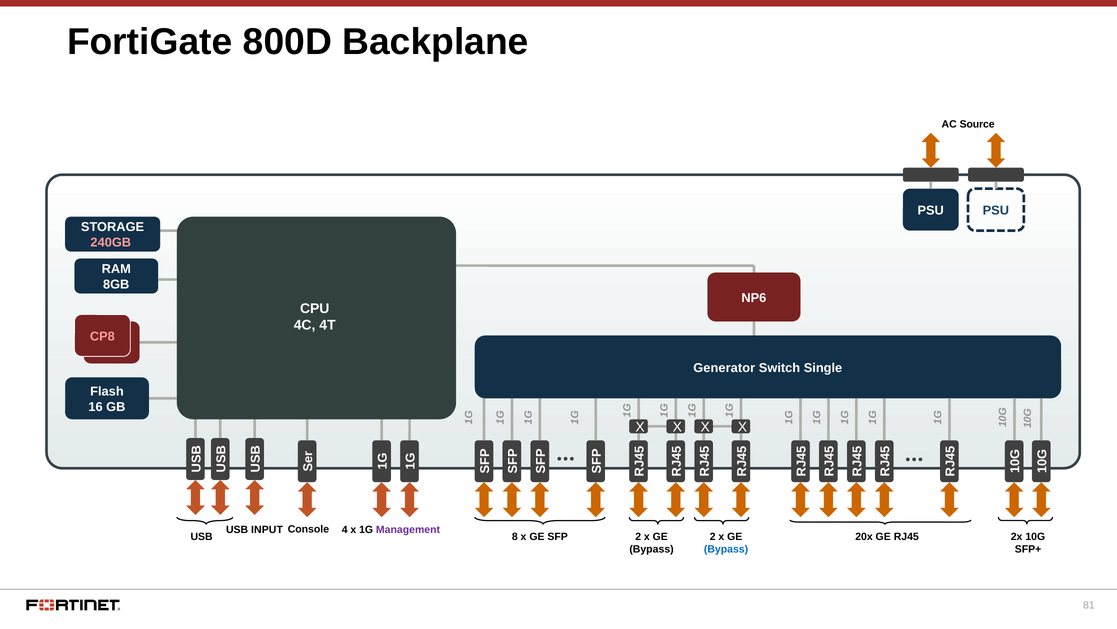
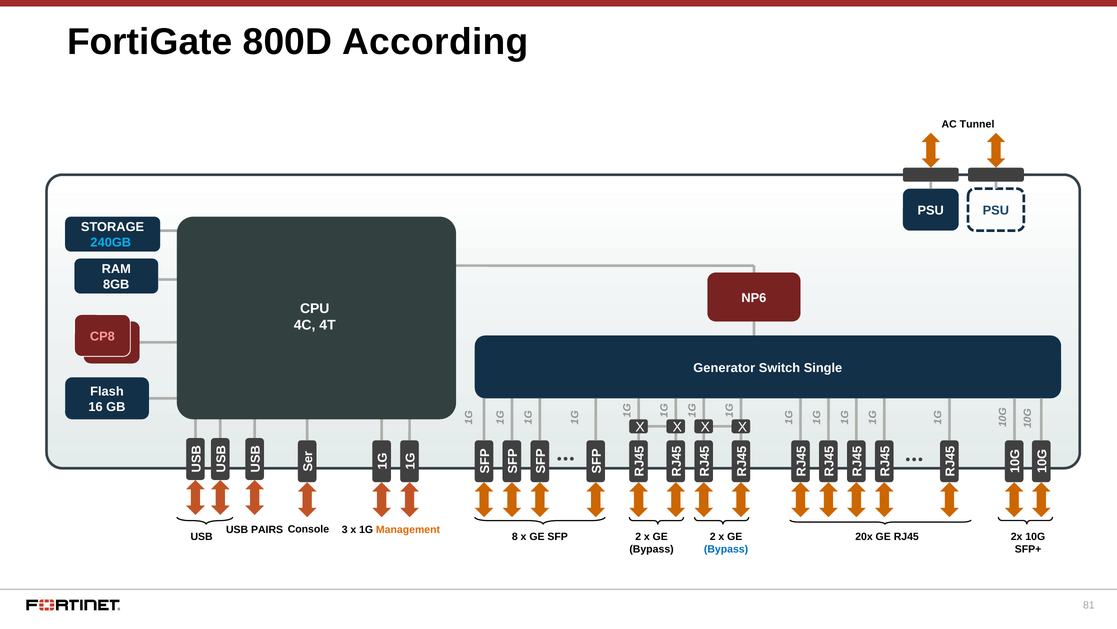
Backplane: Backplane -> According
Source: Source -> Tunnel
240GB colour: pink -> light blue
Console 4: 4 -> 3
Management colour: purple -> orange
INPUT: INPUT -> PAIRS
